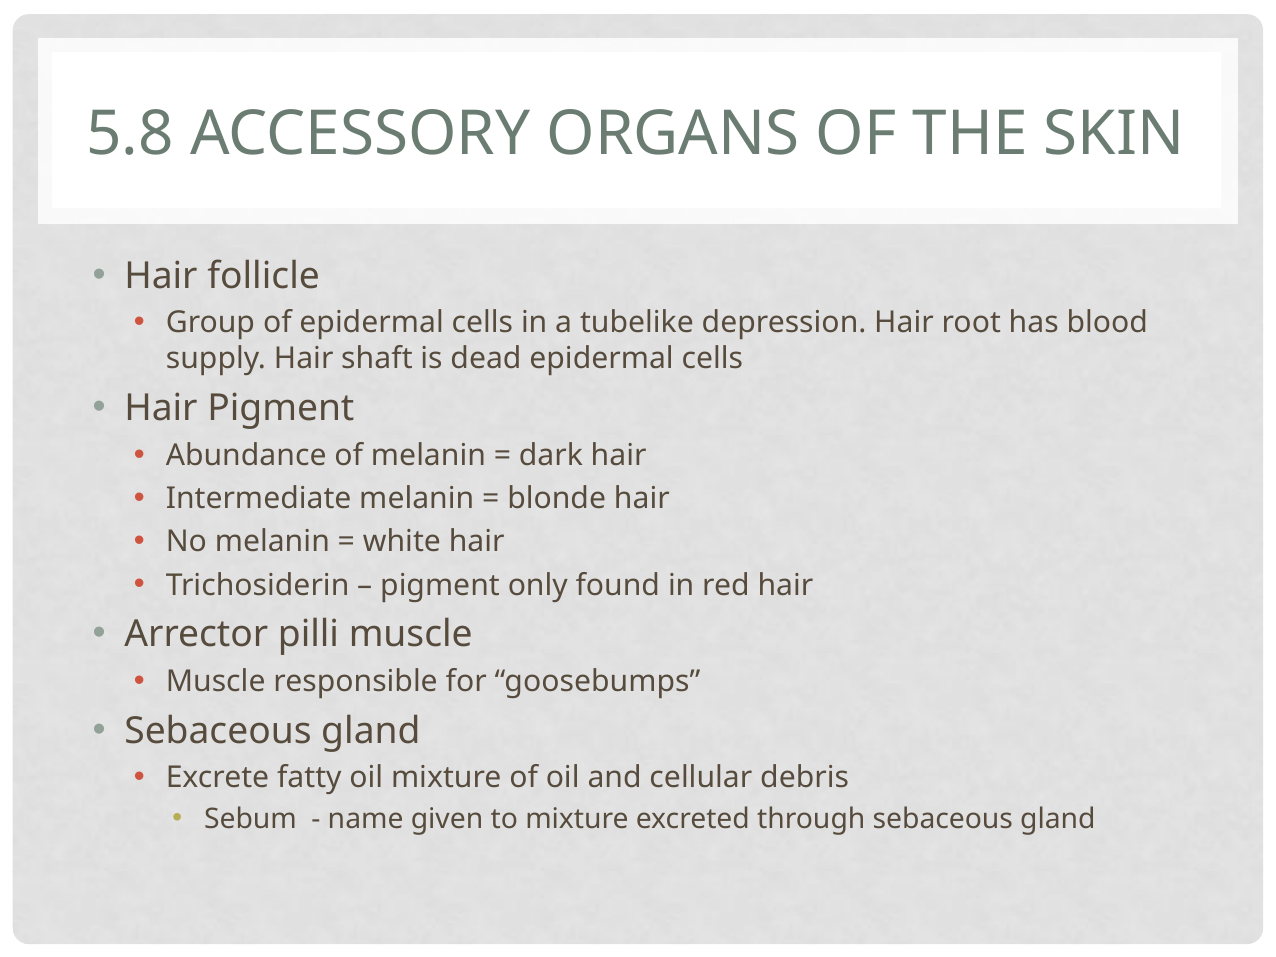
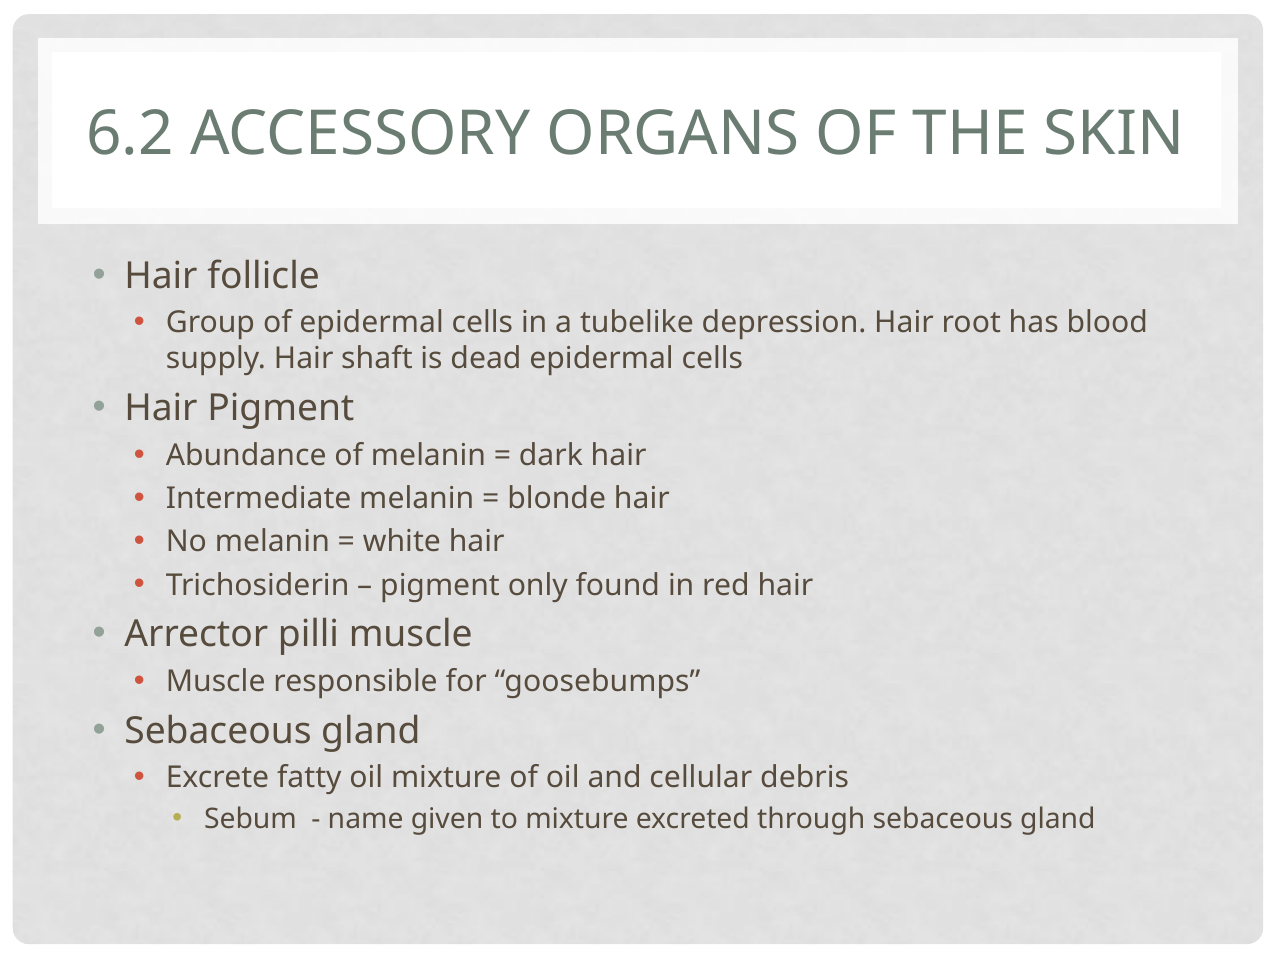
5.8: 5.8 -> 6.2
